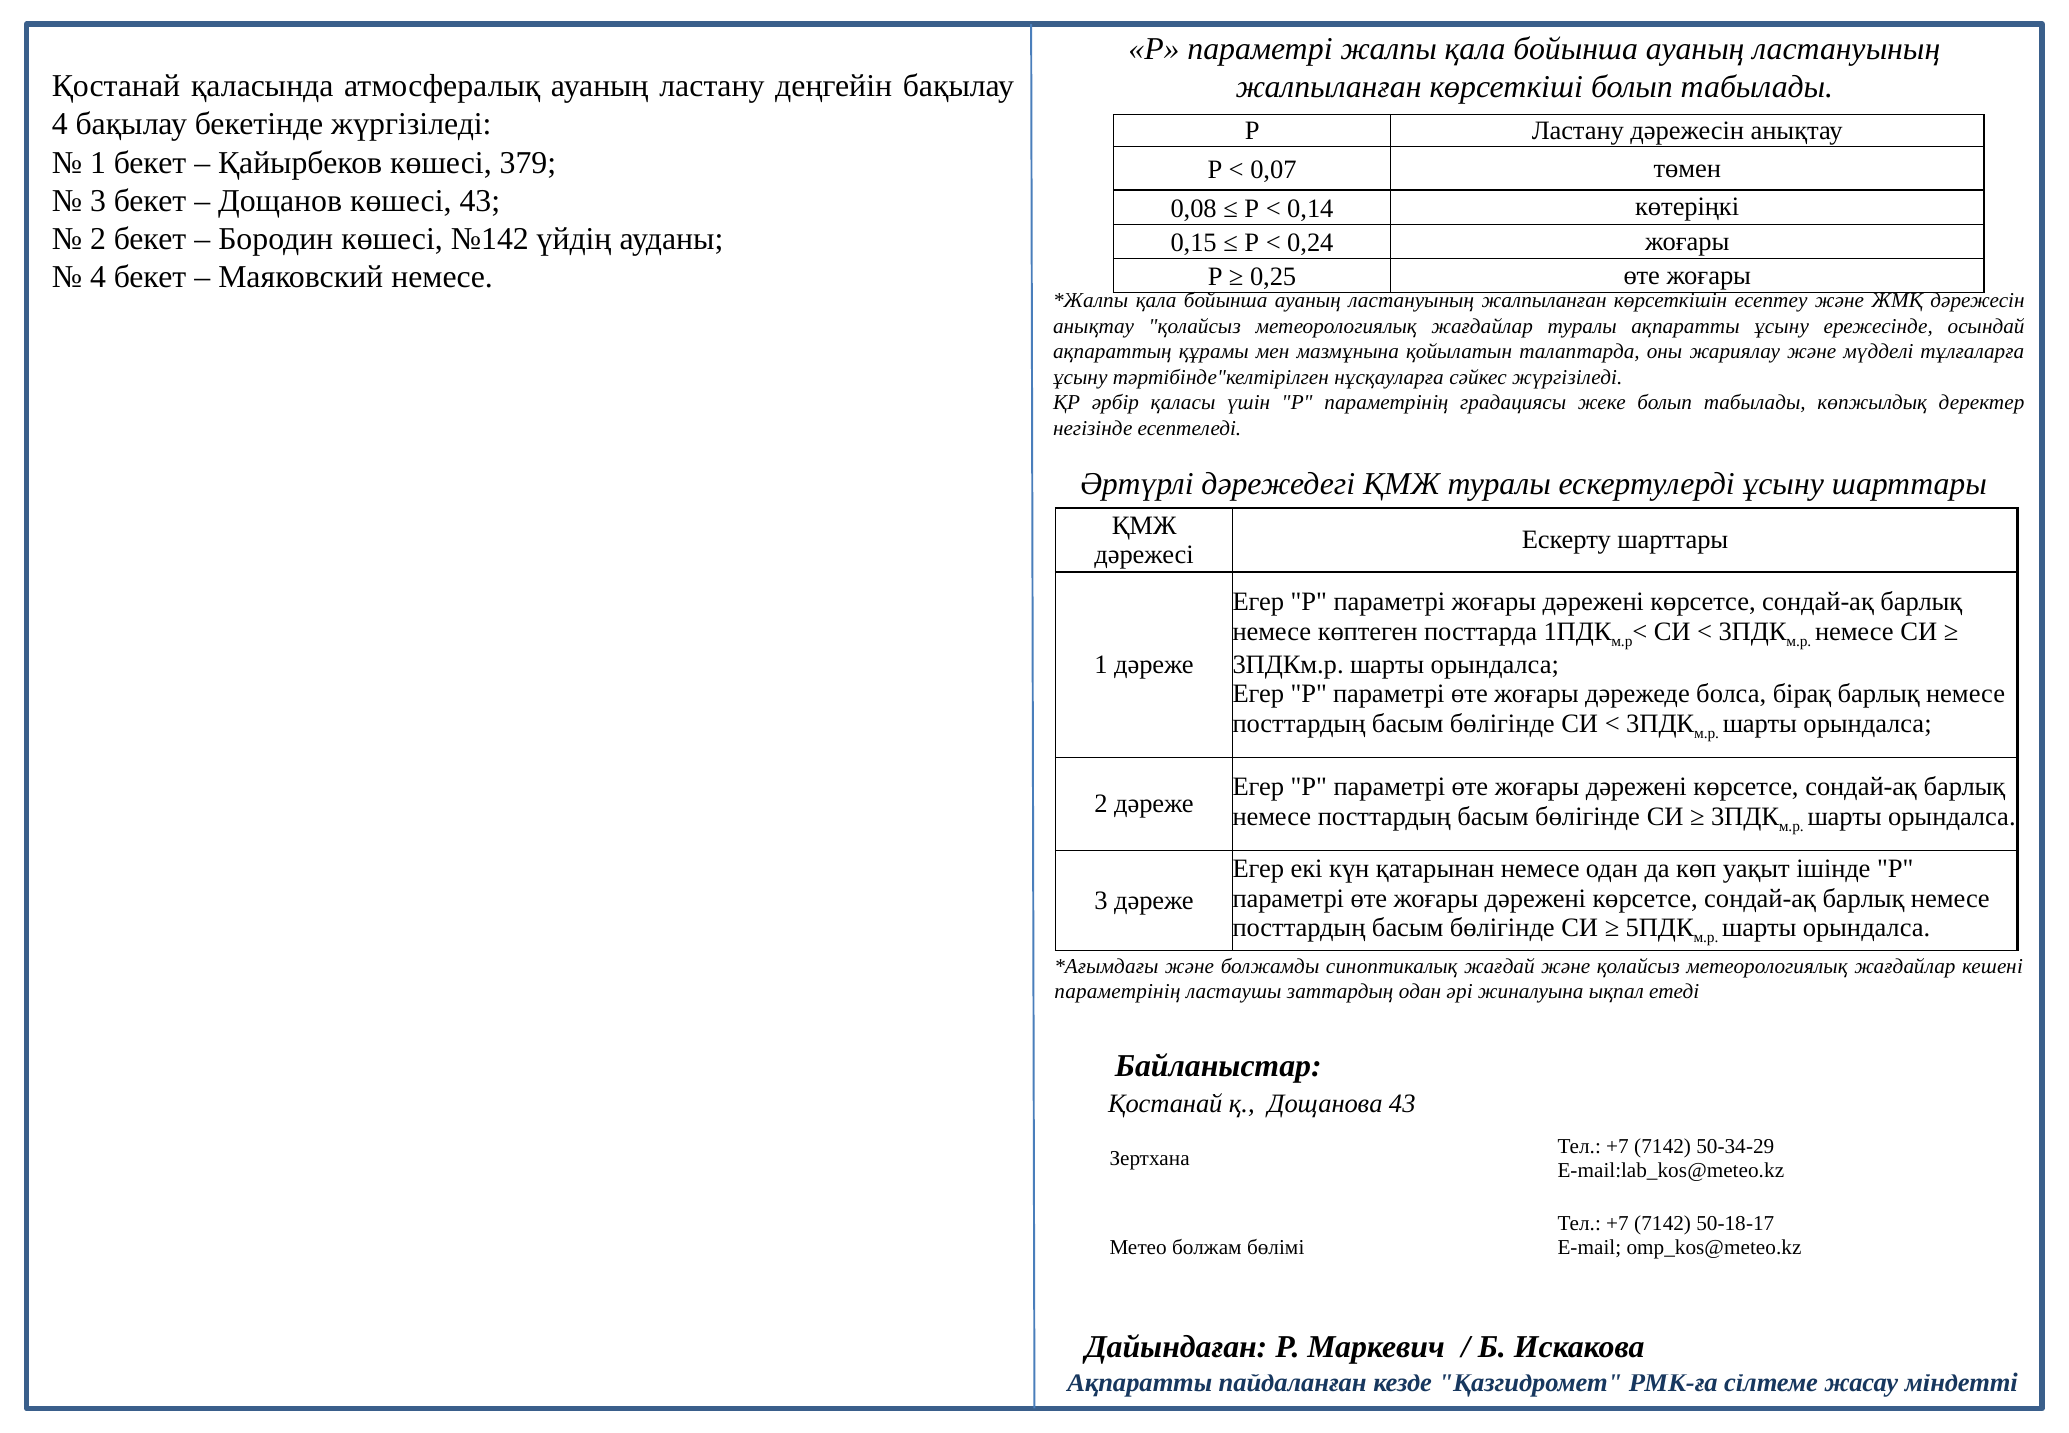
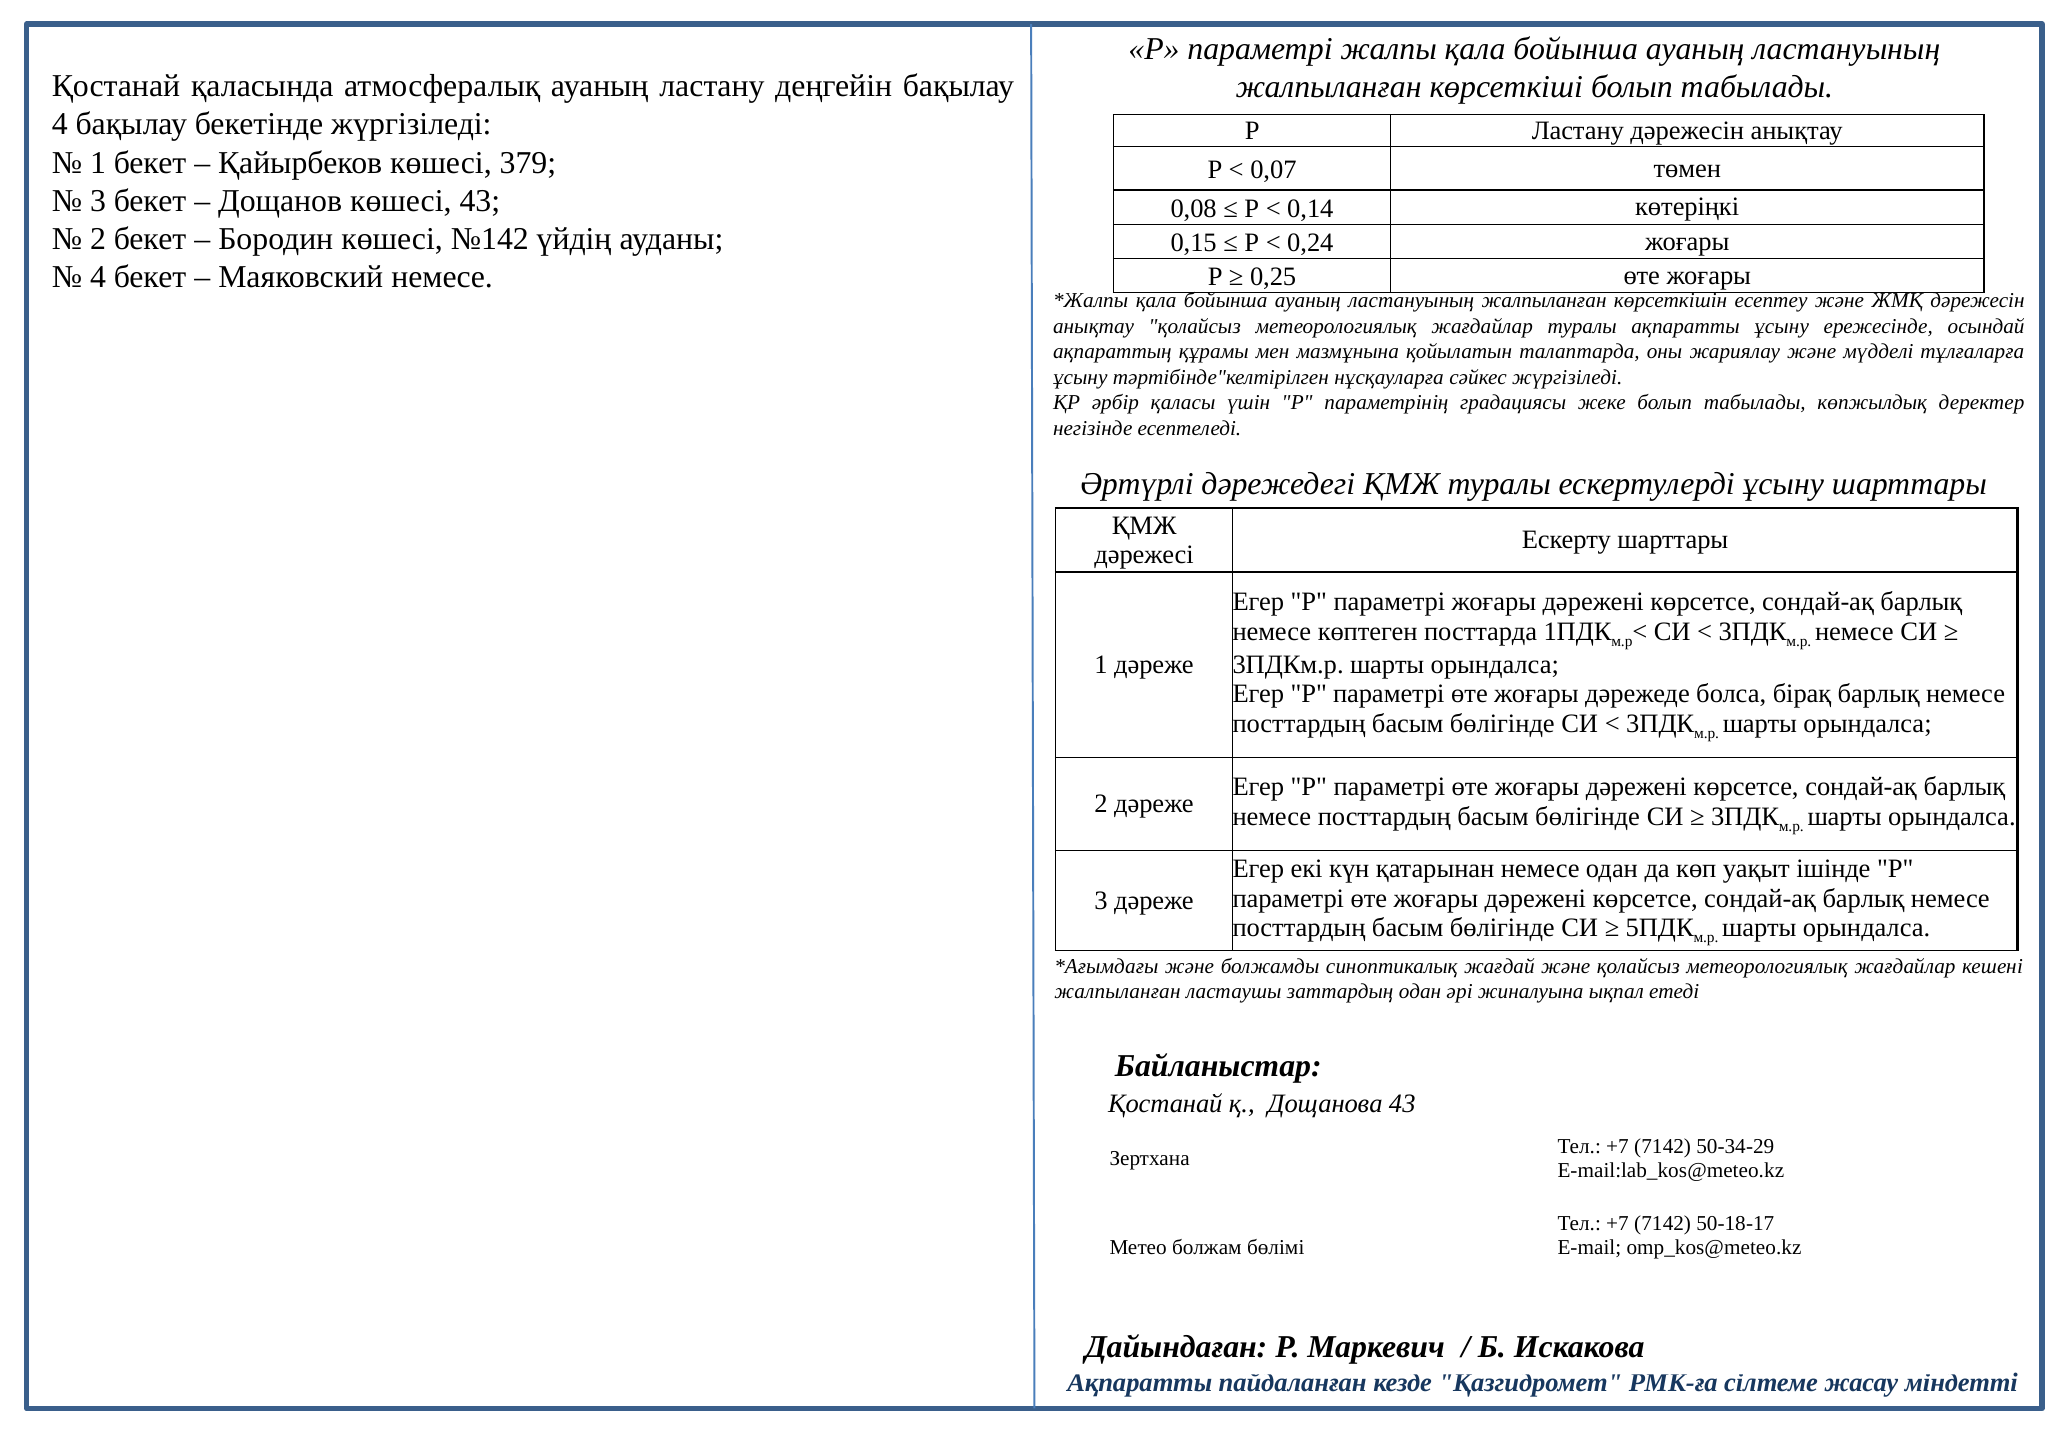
параметрінің at (1117, 991): параметрінің -> жалпыланған
